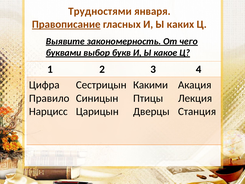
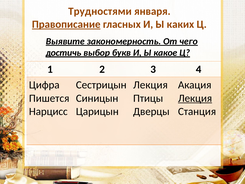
буквами: буквами -> достичь
Какими at (151, 85): Какими -> Лекция
Правило: Правило -> Пишется
Лекция at (195, 98) underline: none -> present
